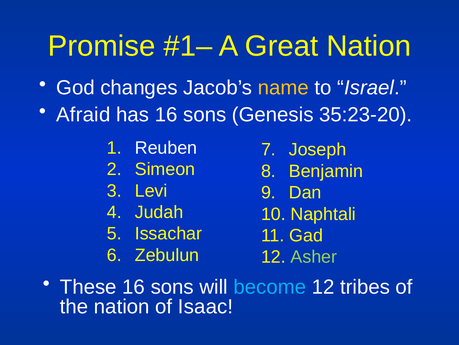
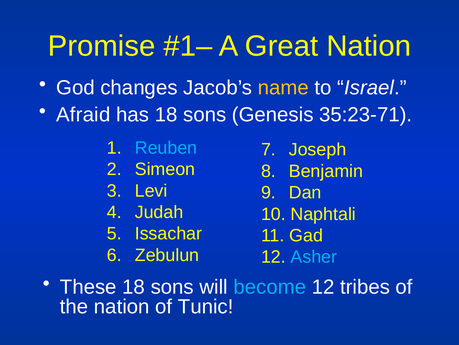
has 16: 16 -> 18
35:23-20: 35:23-20 -> 35:23-71
Reuben colour: white -> light blue
Asher colour: light green -> light blue
These 16: 16 -> 18
Isaac: Isaac -> Tunic
